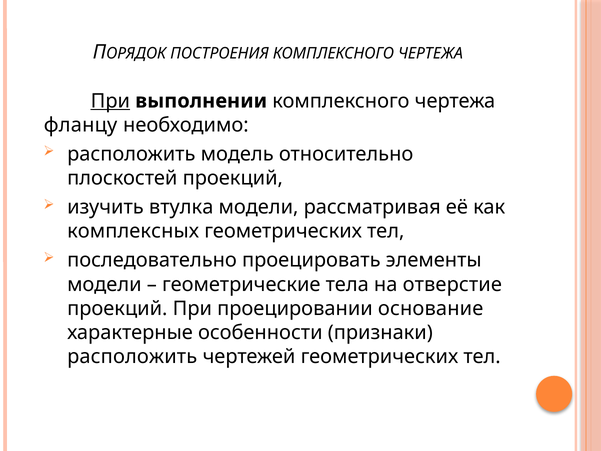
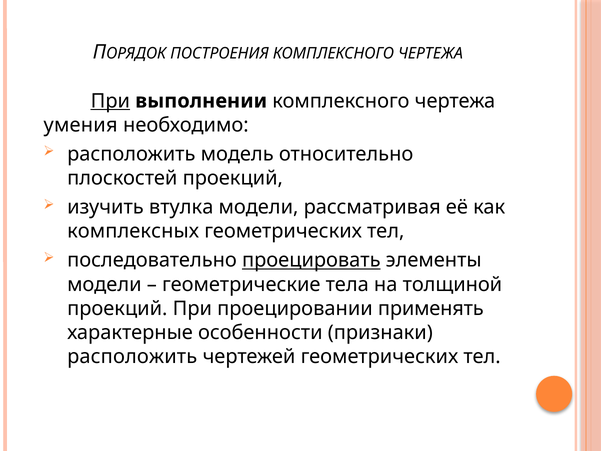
фланцу: фланцу -> умения
проецировать underline: none -> present
отверстие: отверстие -> толщиной
основание: основание -> применять
